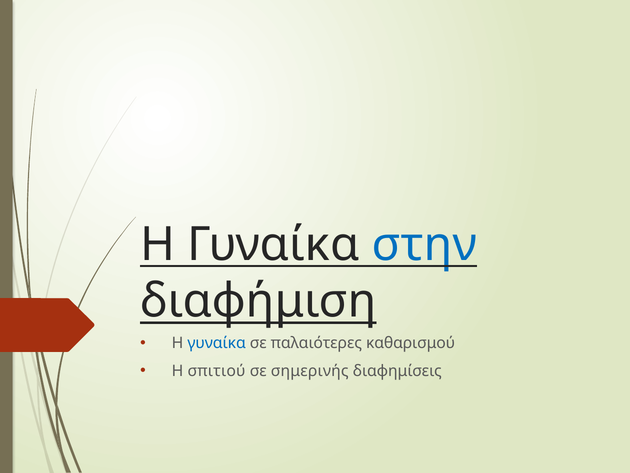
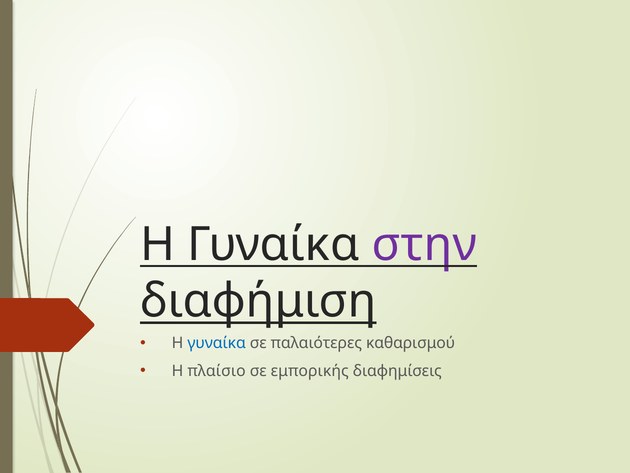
στην colour: blue -> purple
σπιτιού: σπιτιού -> πλαίσιο
σημερινής: σημερινής -> εμπορικής
